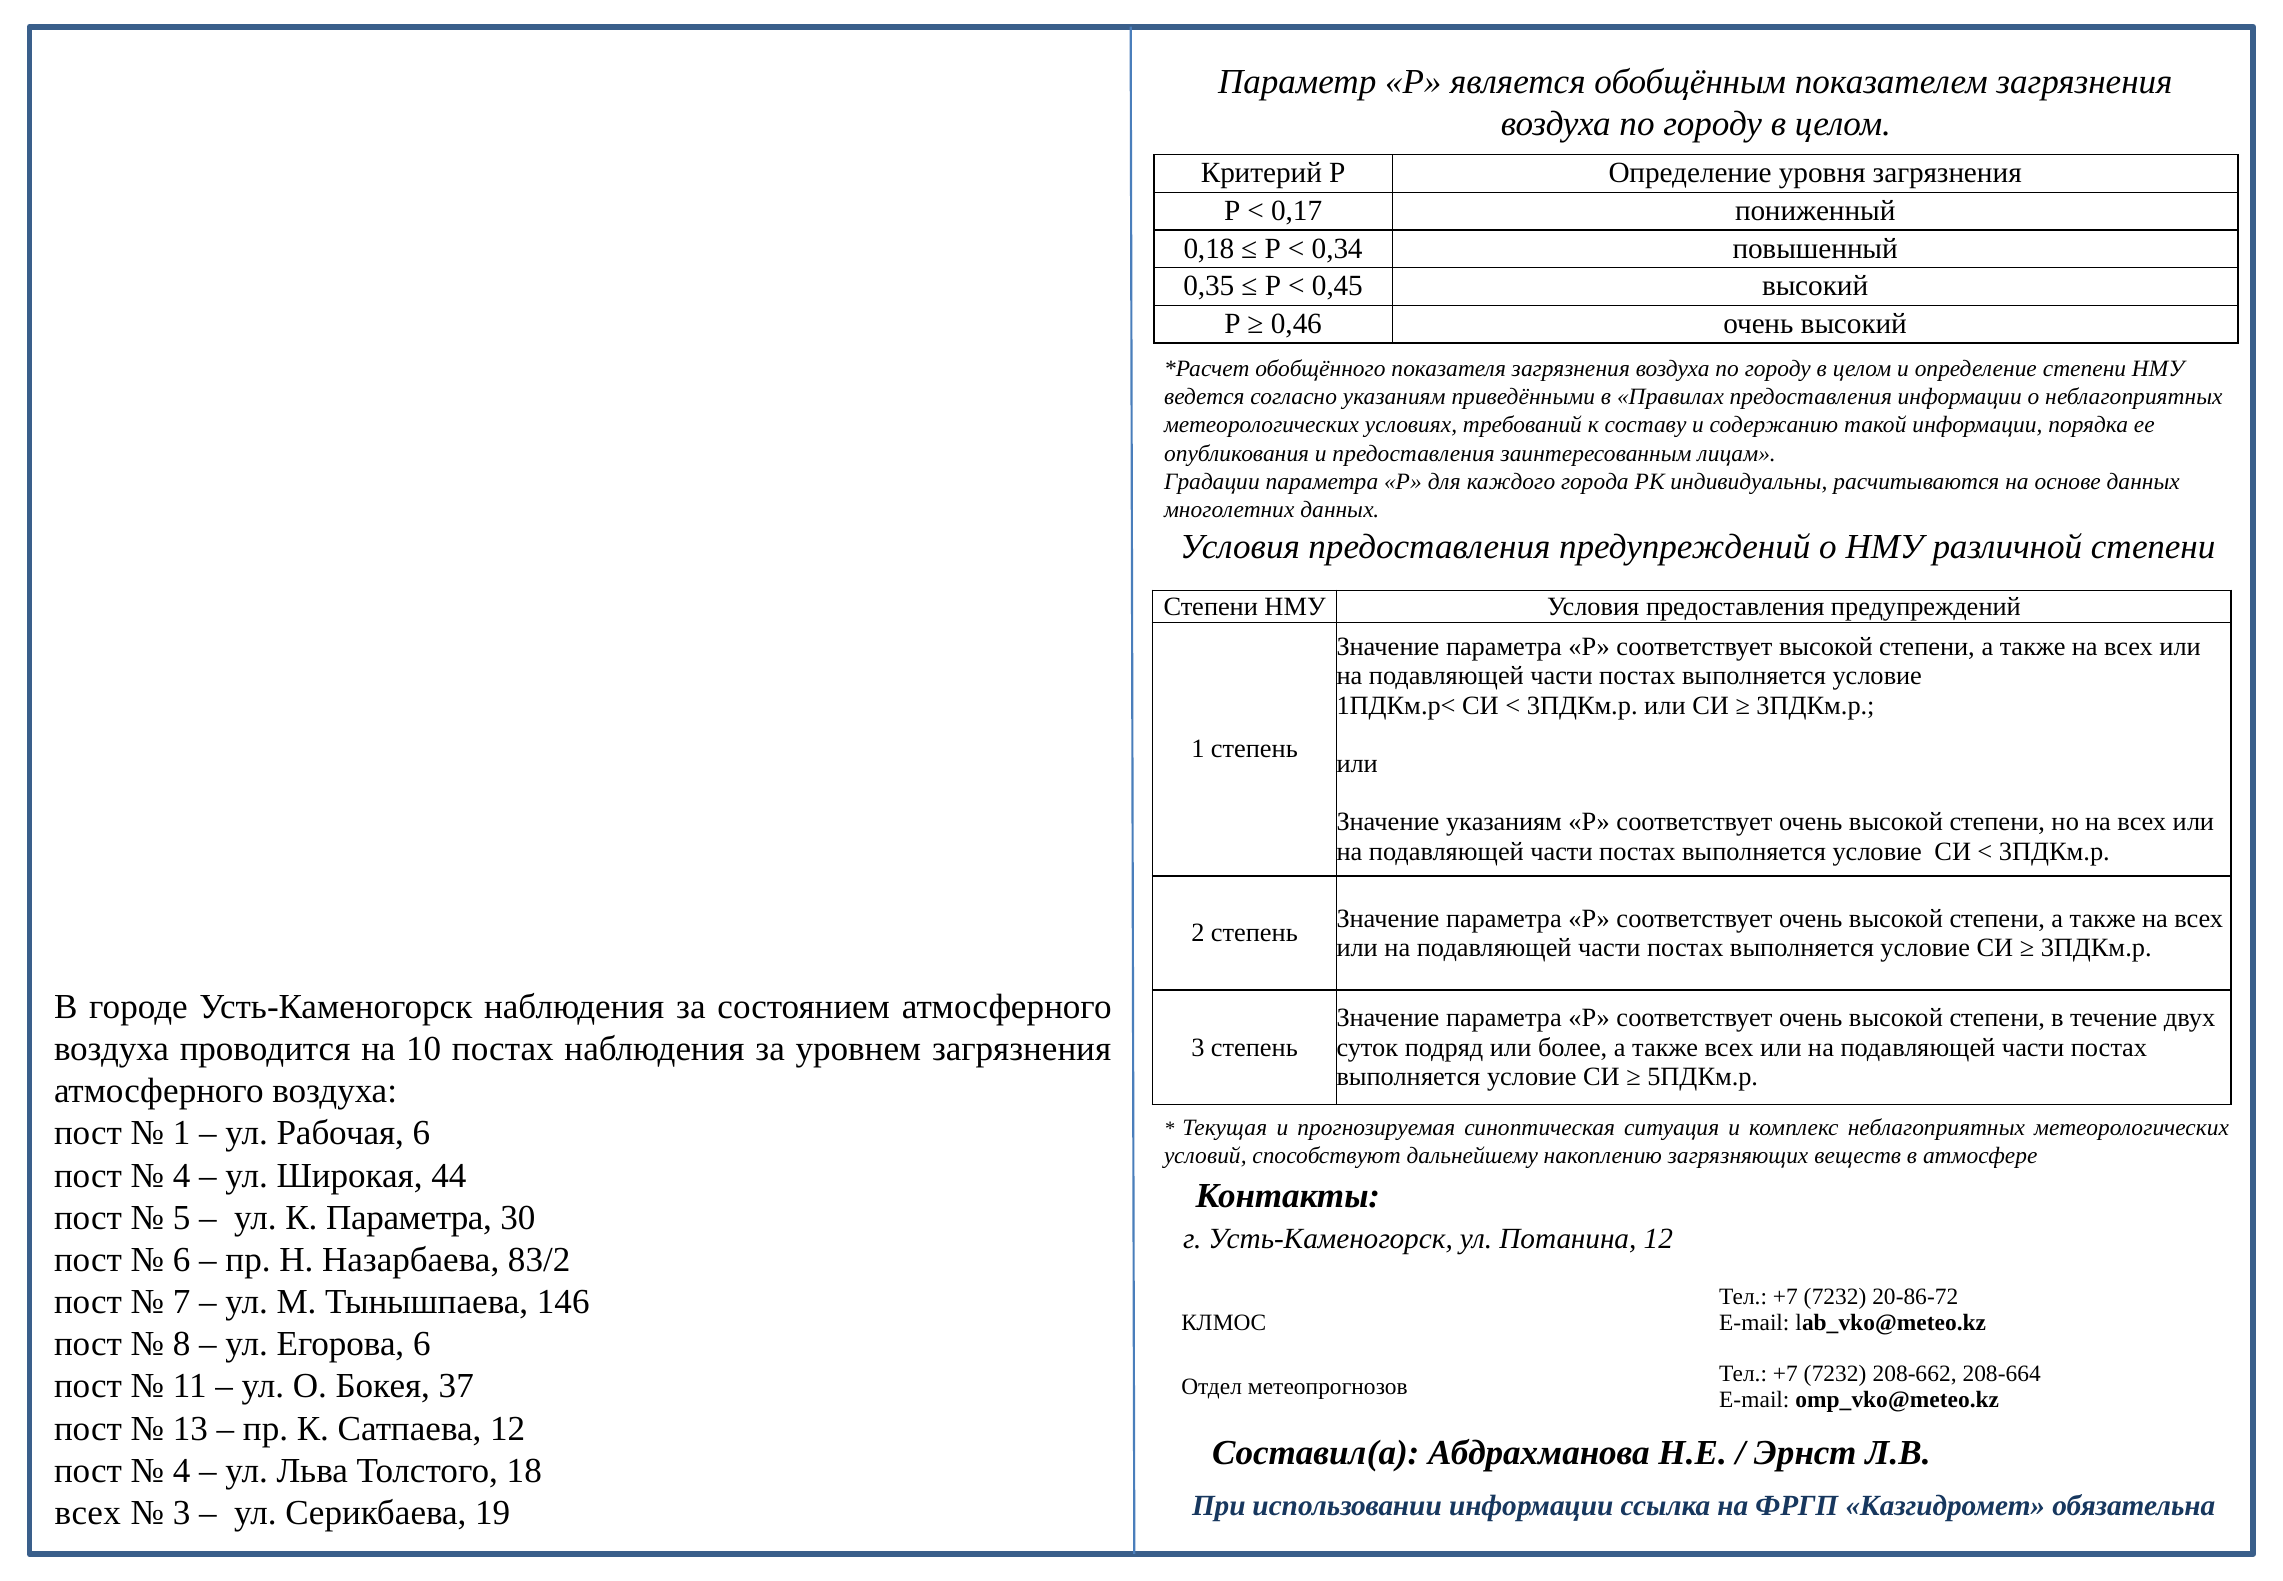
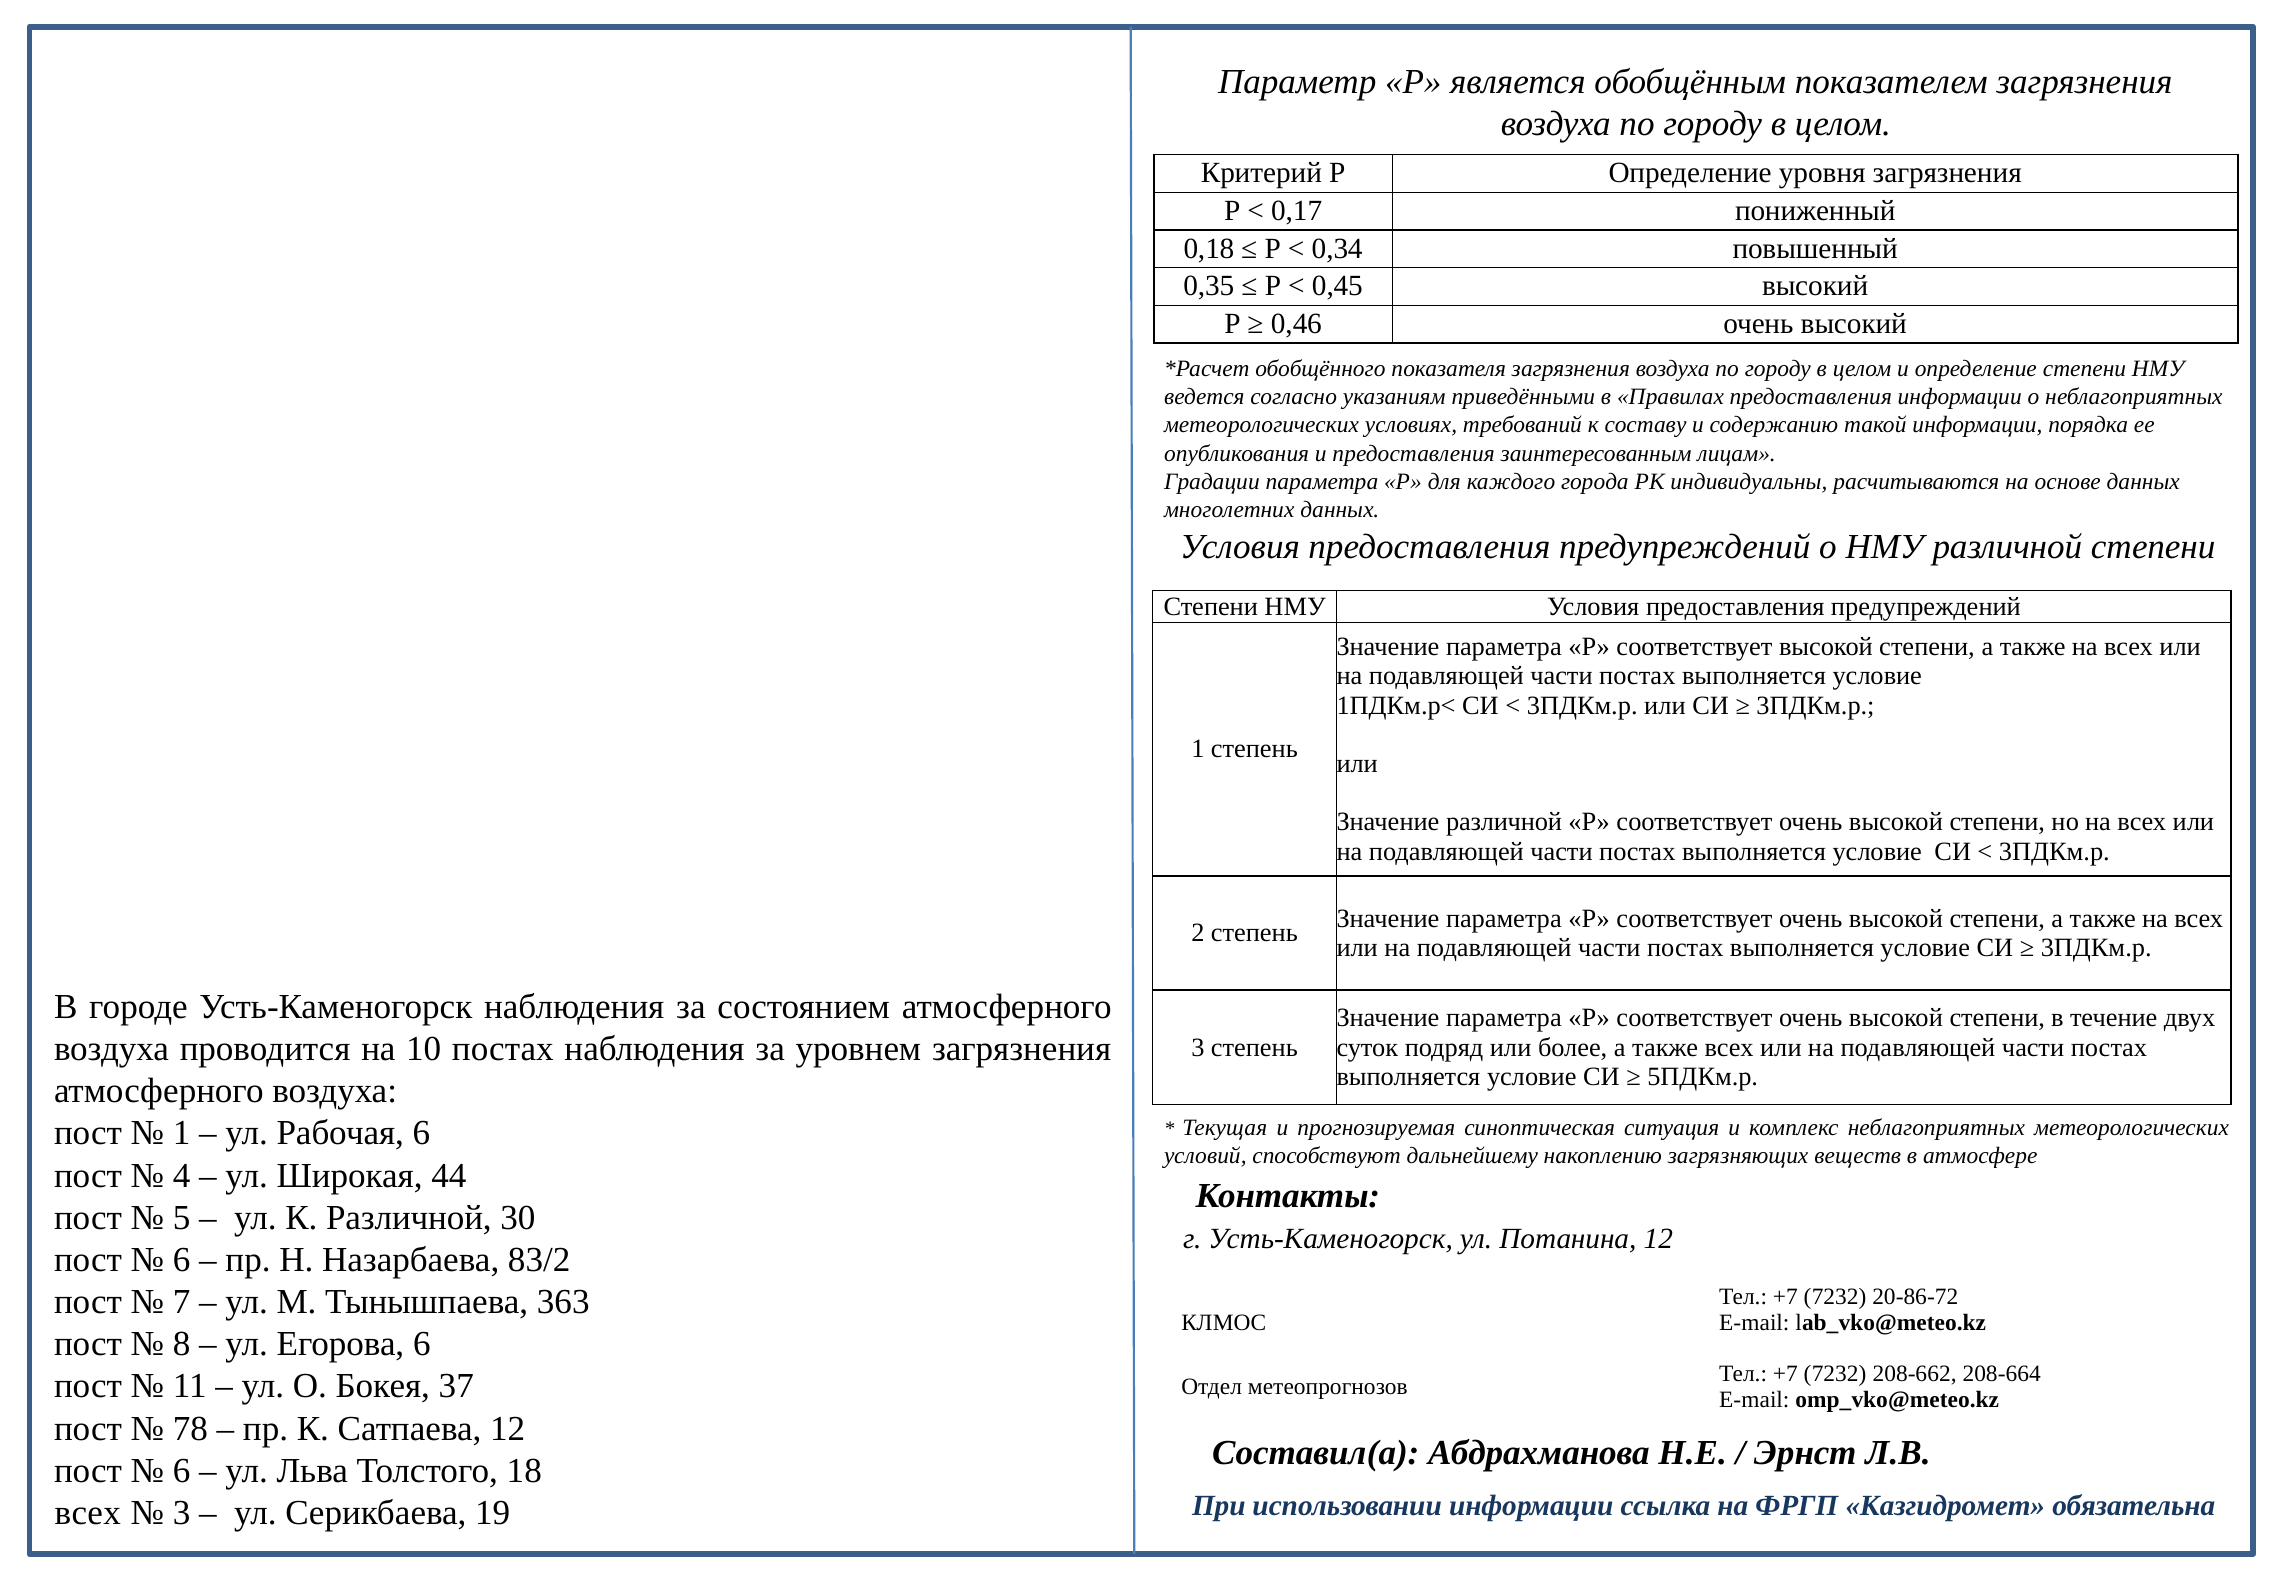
Значение указаниям: указаниям -> различной
К Параметра: Параметра -> Различной
146: 146 -> 363
13: 13 -> 78
4 at (182, 1470): 4 -> 6
